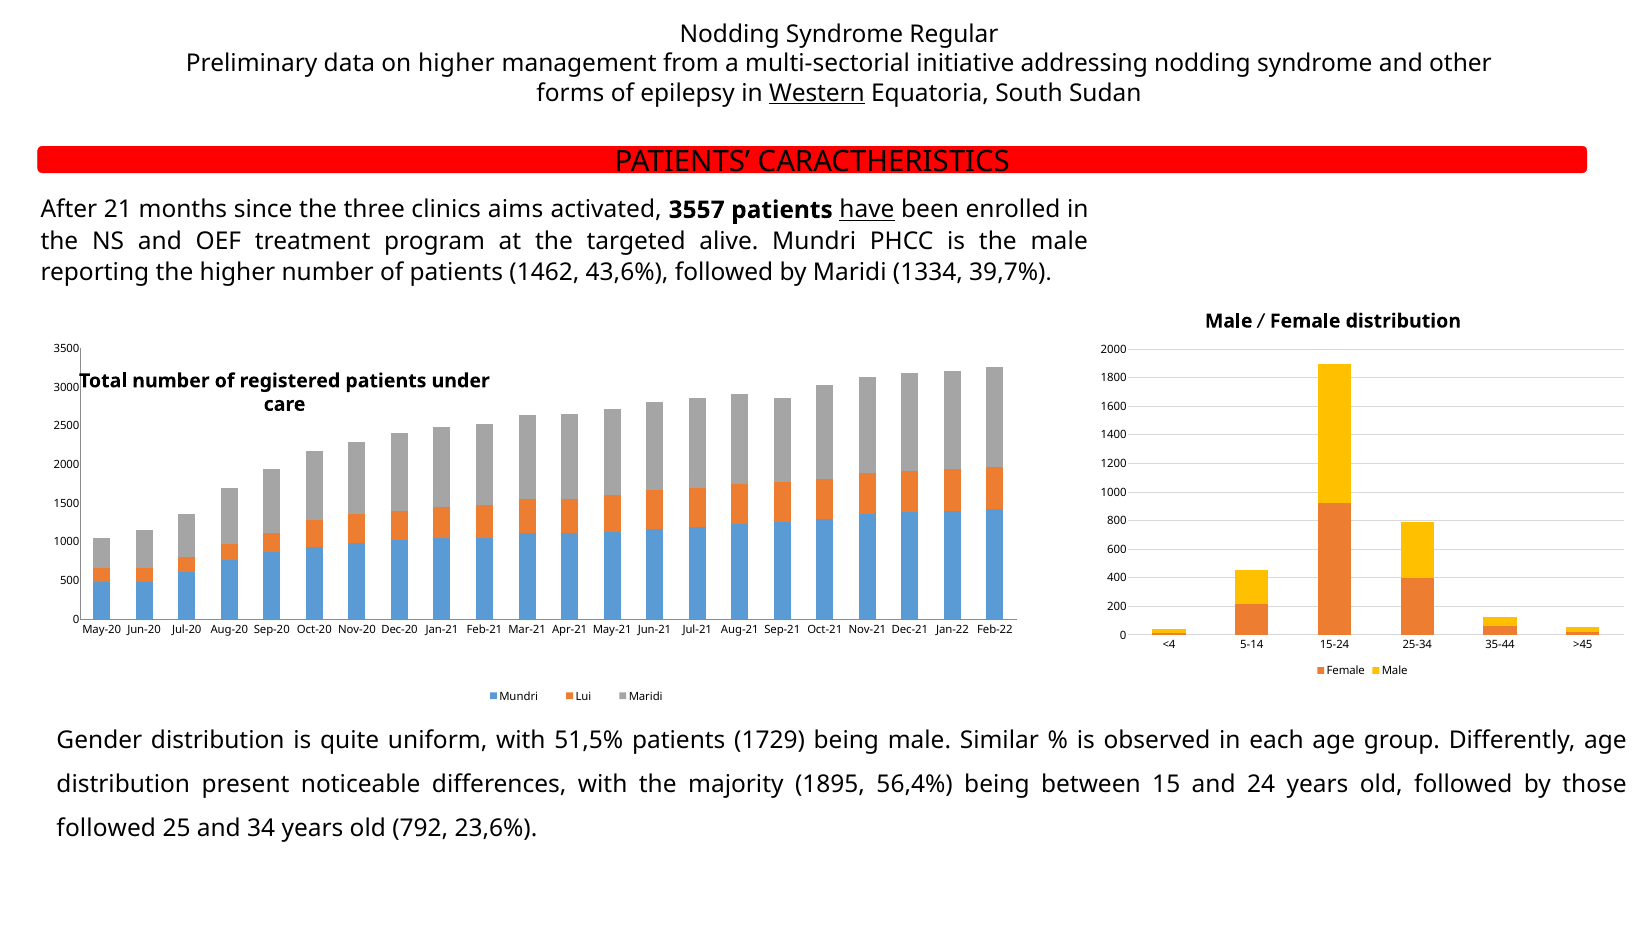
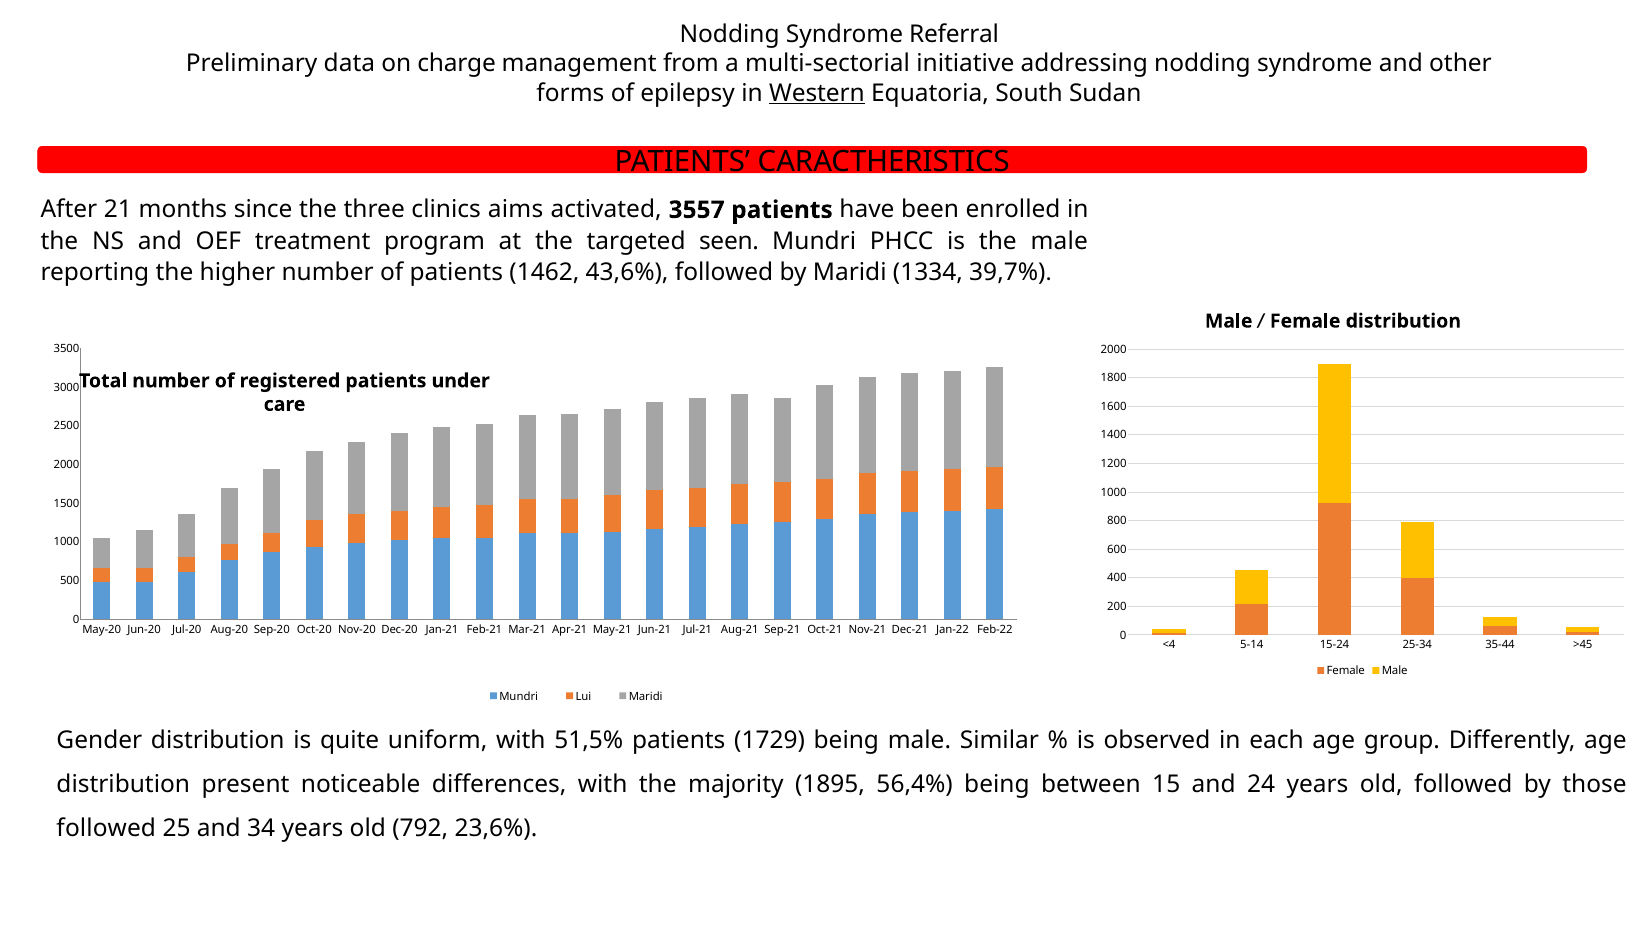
Regular: Regular -> Referral
on higher: higher -> charge
have underline: present -> none
alive: alive -> seen
